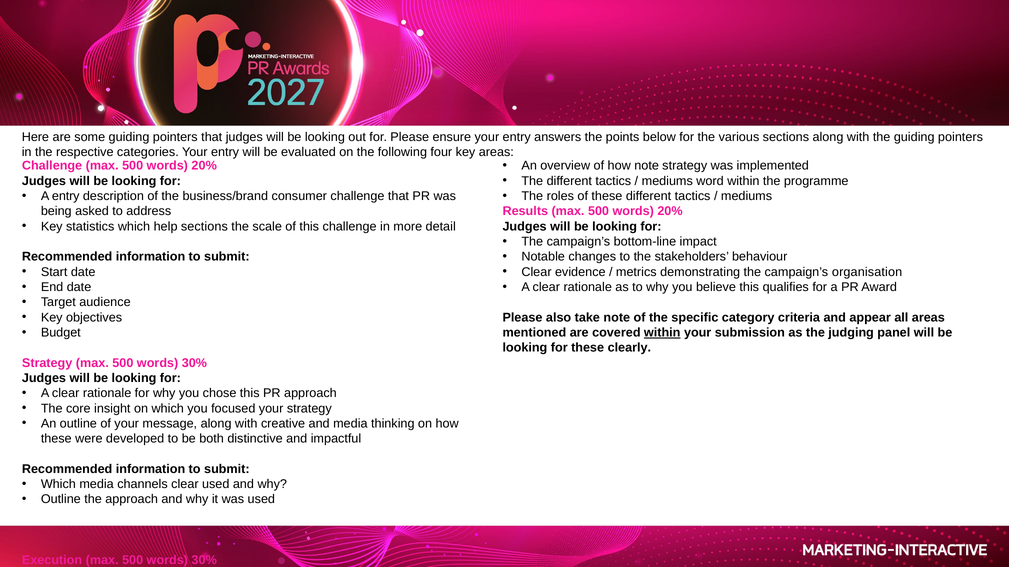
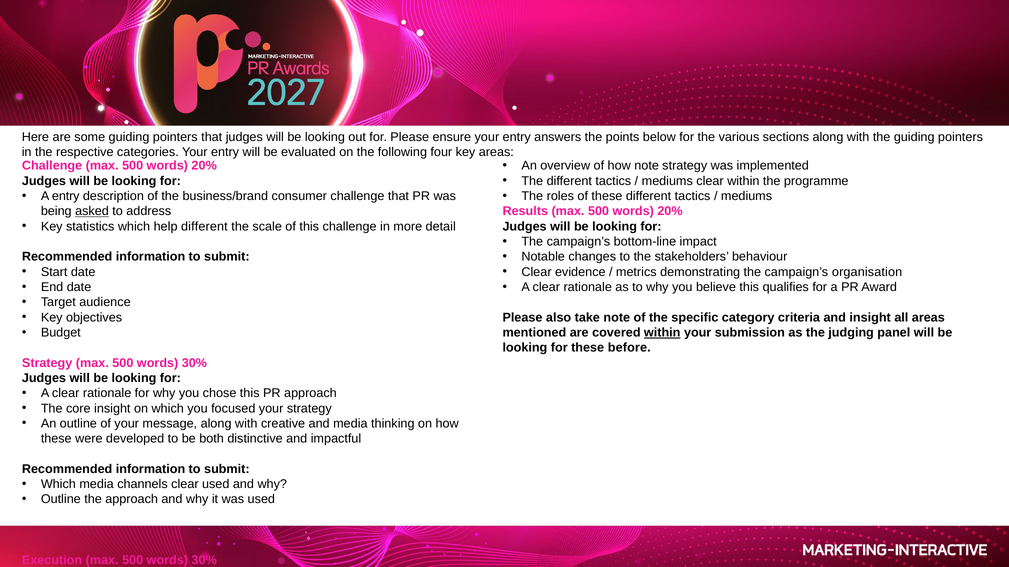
mediums word: word -> clear
asked underline: none -> present
help sections: sections -> different
and appear: appear -> insight
clearly: clearly -> before
